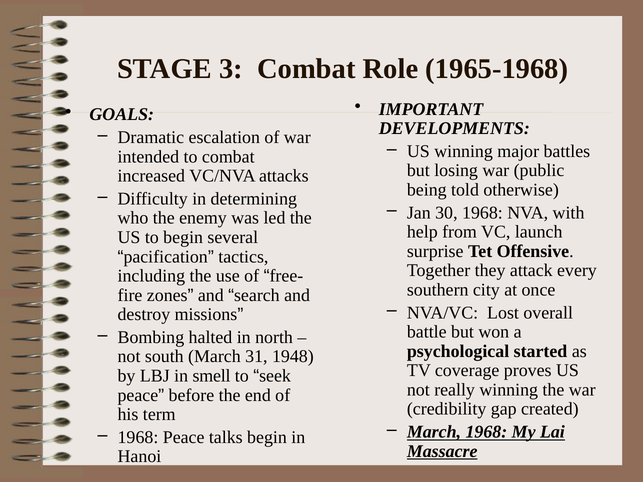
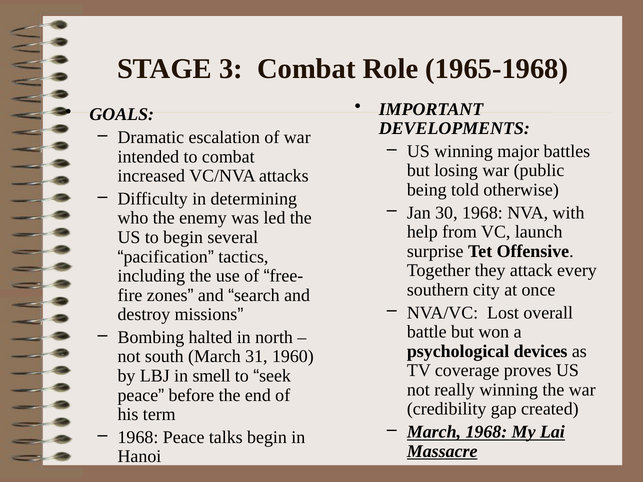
started: started -> devices
1948: 1948 -> 1960
